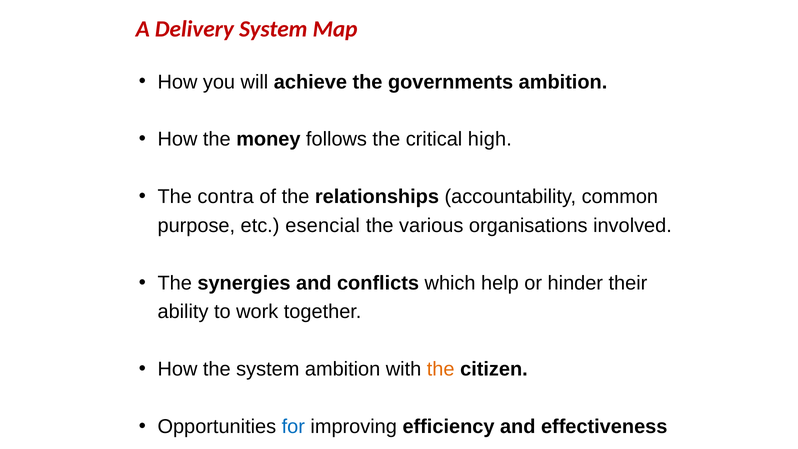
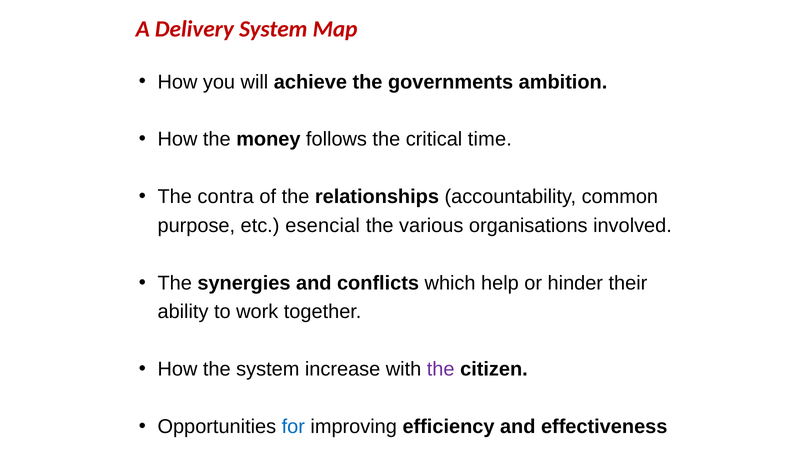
high: high -> time
system ambition: ambition -> increase
the at (441, 369) colour: orange -> purple
